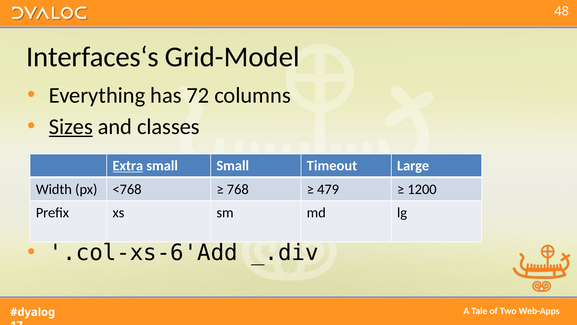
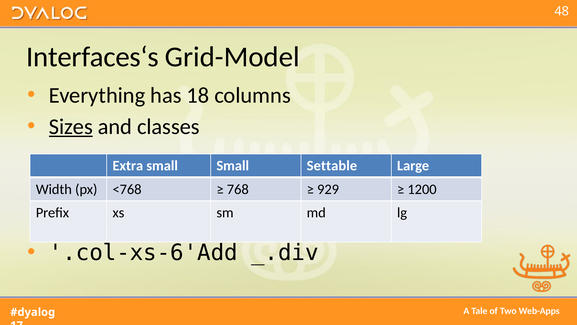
72: 72 -> 18
Extra underline: present -> none
Timeout: Timeout -> Settable
479: 479 -> 929
